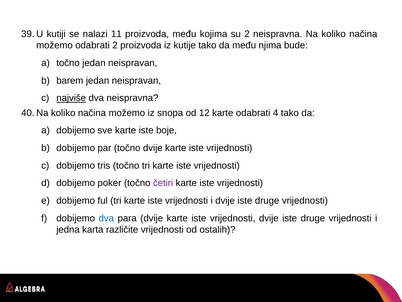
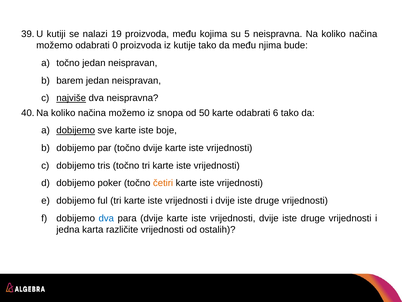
11: 11 -> 19
su 2: 2 -> 5
odabrati 2: 2 -> 0
12: 12 -> 50
4: 4 -> 6
dobijemo at (76, 130) underline: none -> present
četiri colour: purple -> orange
